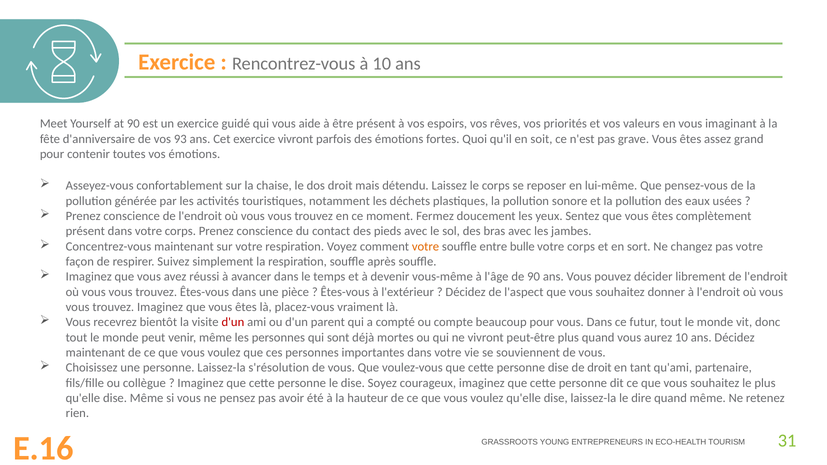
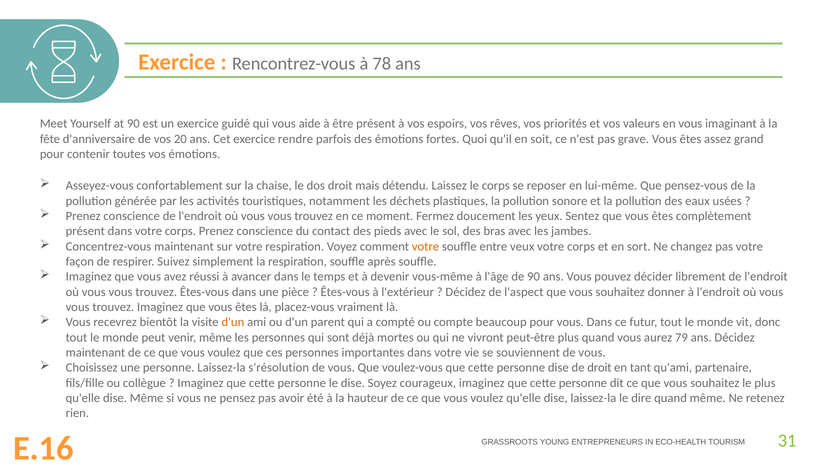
à 10: 10 -> 78
93: 93 -> 20
exercice vivront: vivront -> rendre
bulle: bulle -> veux
d'un at (233, 322) colour: red -> orange
aurez 10: 10 -> 79
